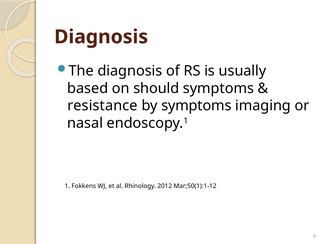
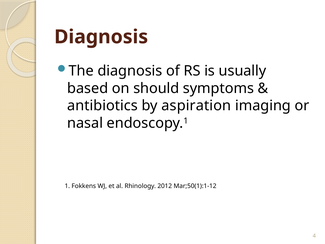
resistance: resistance -> antibiotics
by symptoms: symptoms -> aspiration
